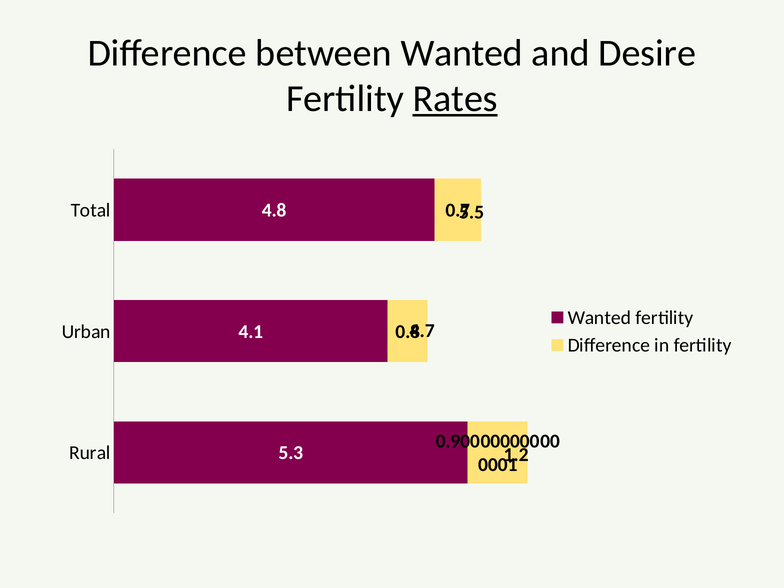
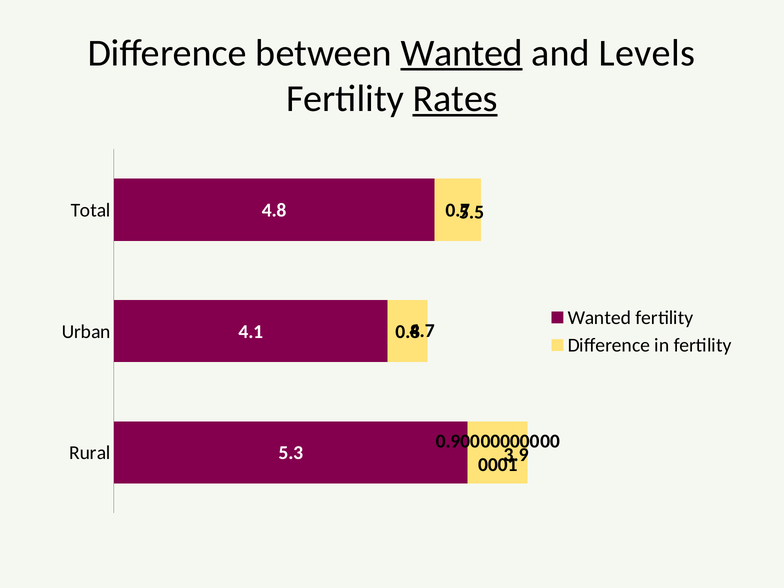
Wanted at (462, 53) underline: none -> present
Desire: Desire -> Levels
1.2: 1.2 -> 3.9
